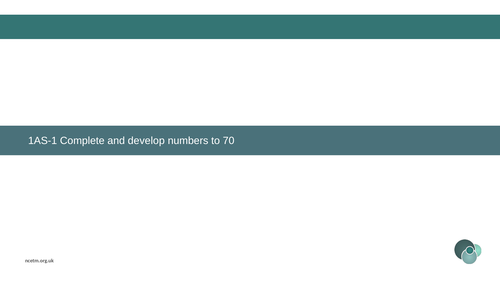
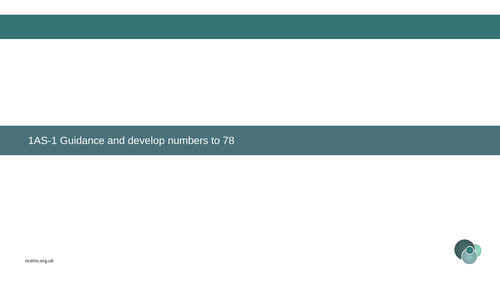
Complete: Complete -> Guidance
70: 70 -> 78
